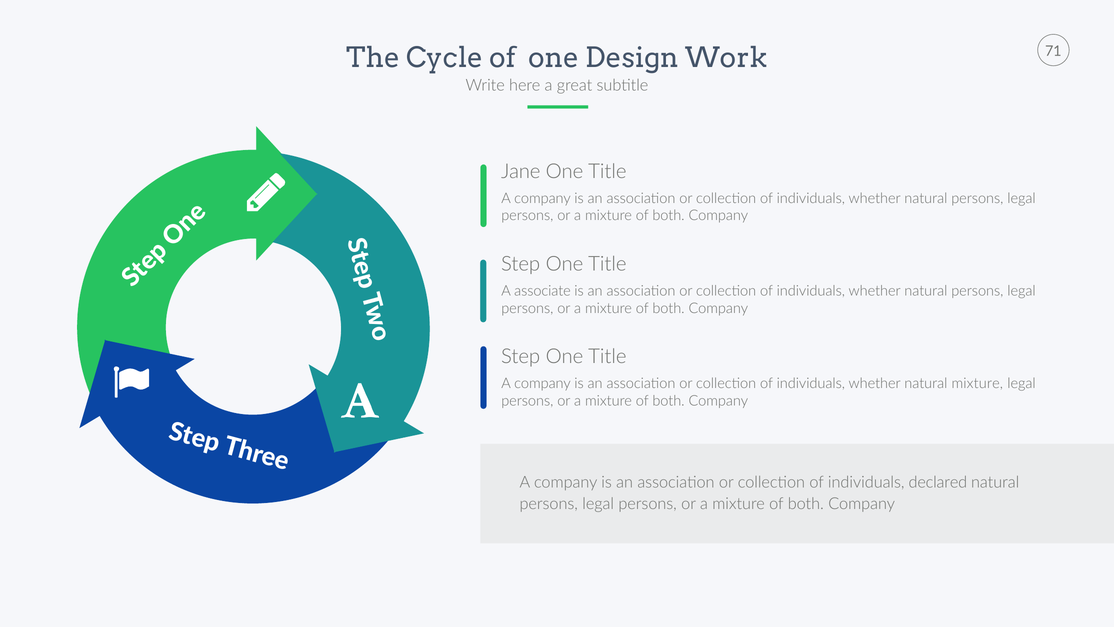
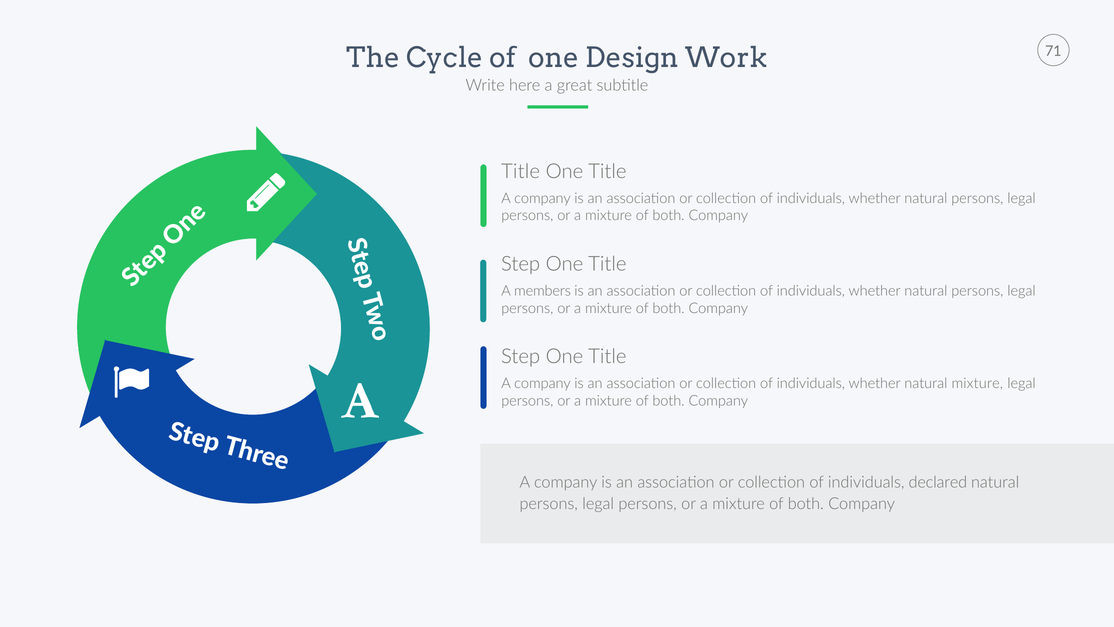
Jane at (521, 171): Jane -> Title
associate: associate -> members
